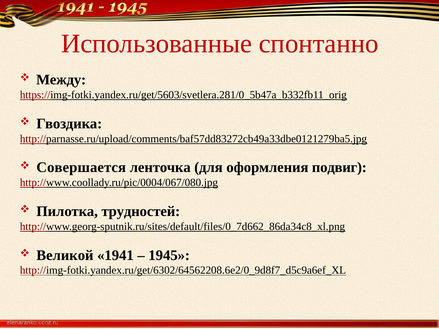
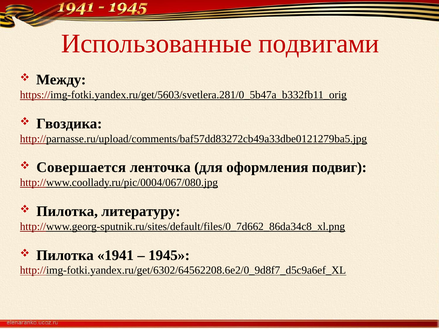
спонтанно: спонтанно -> подвигами
трудностей: трудностей -> литературу
Великой at (65, 255): Великой -> Пилотка
